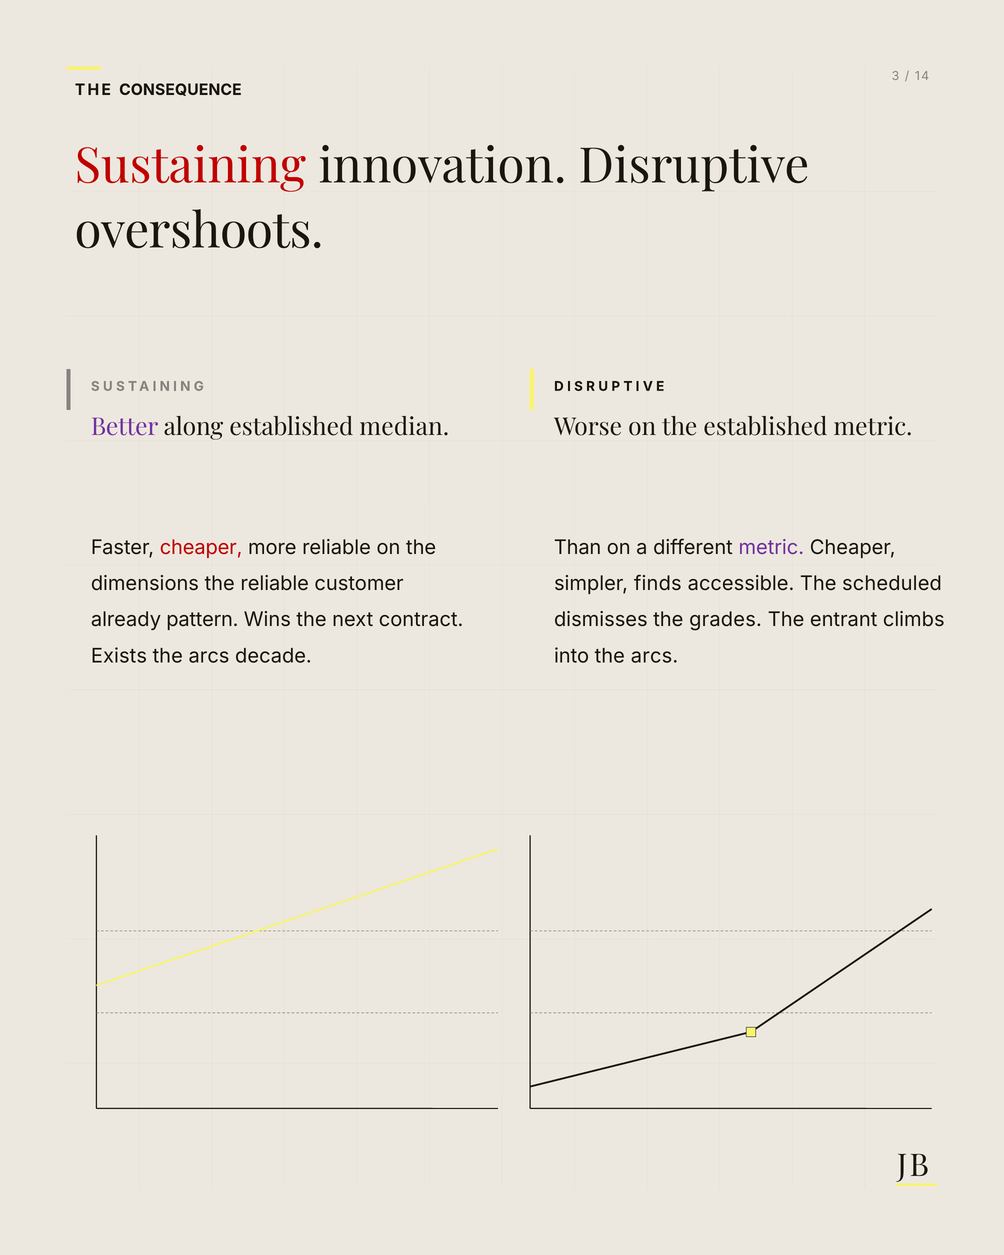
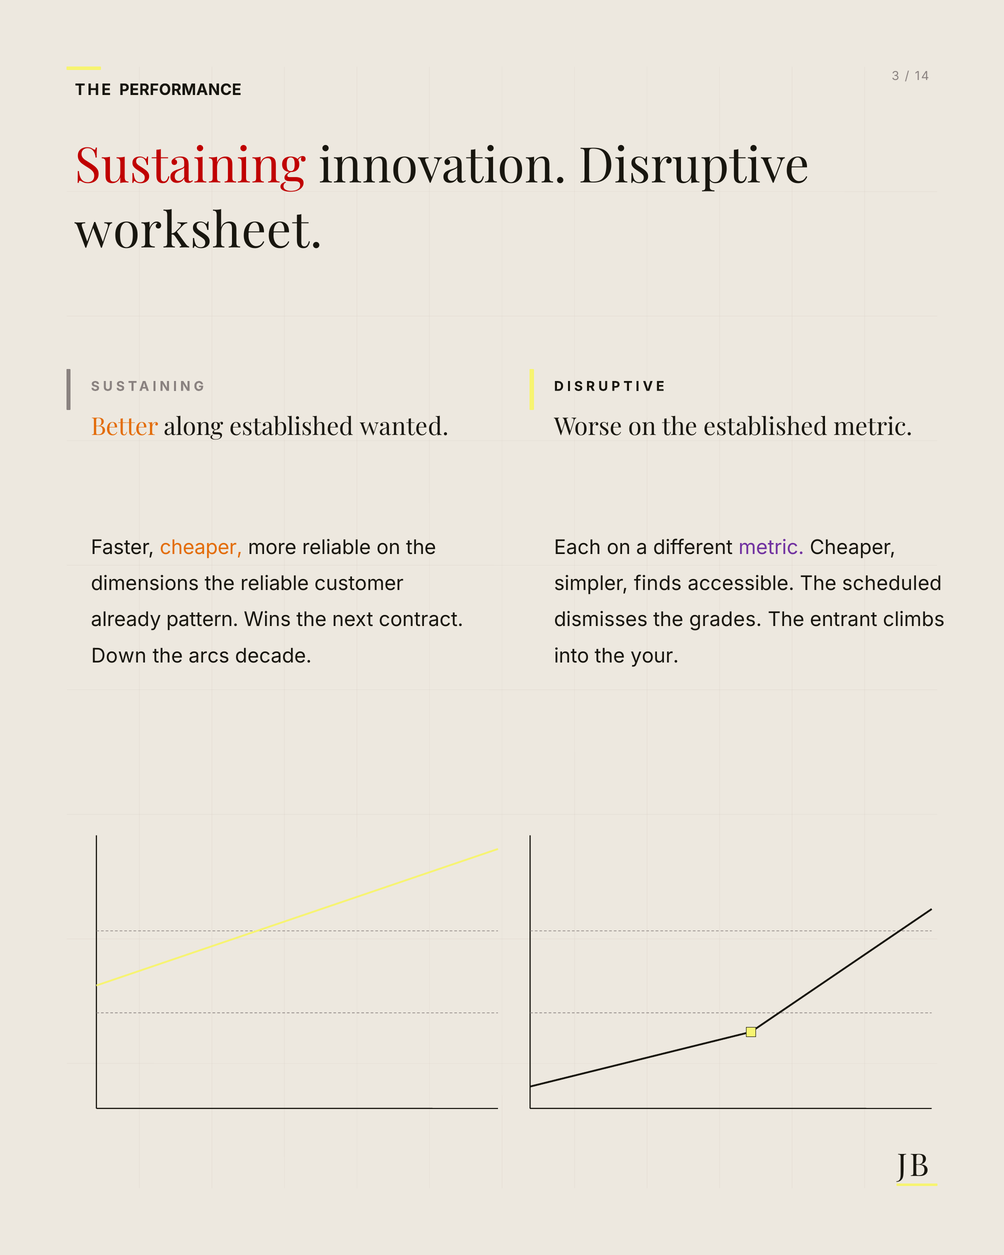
CONSEQUENCE: CONSEQUENCE -> PERFORMANCE
overshoots: overshoots -> worksheet
Better colour: purple -> orange
median: median -> wanted
cheaper at (201, 548) colour: red -> orange
Than: Than -> Each
Exists: Exists -> Down
into the arcs: arcs -> your
